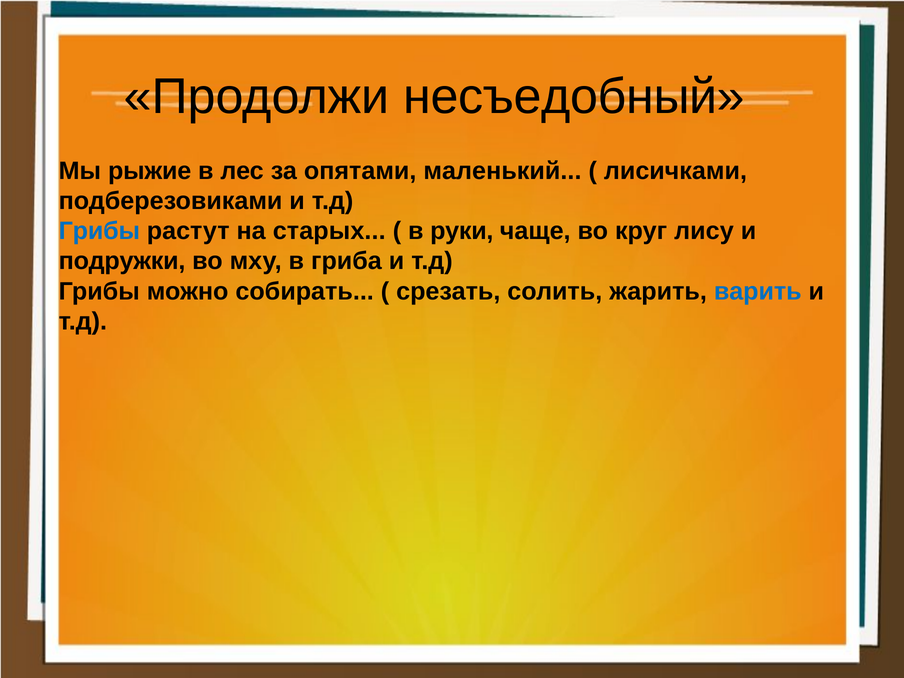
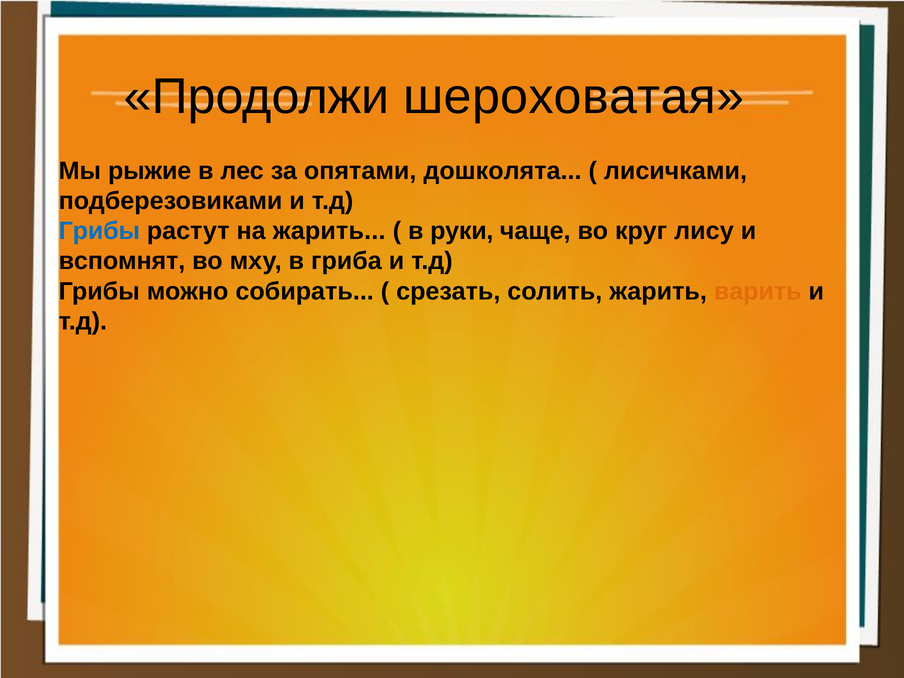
несъедобный: несъедобный -> шероховатая
маленький: маленький -> дошколята
на старых: старых -> жарить
подружки: подружки -> вспомнят
варить colour: blue -> orange
